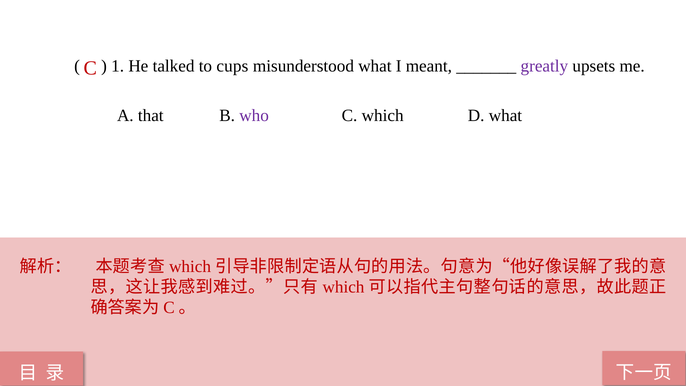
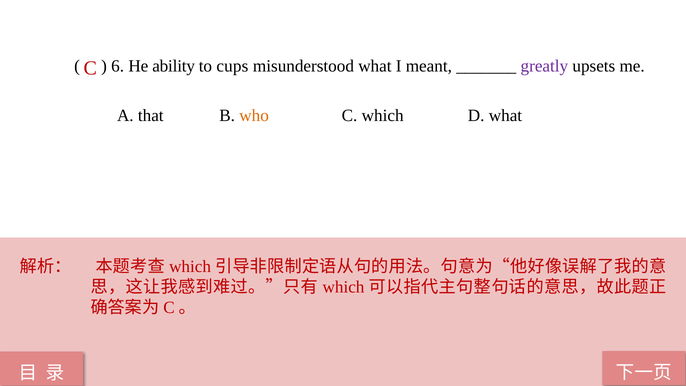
1: 1 -> 6
talked: talked -> ability
who colour: purple -> orange
